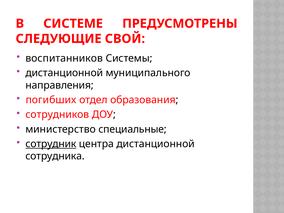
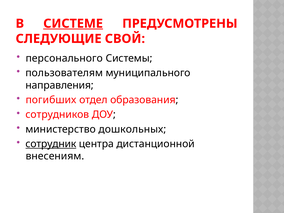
СИСТЕМЕ underline: none -> present
воспитанников: воспитанников -> персонального
дистанционной at (64, 73): дистанционной -> пользователям
специальные: специальные -> дошкольных
сотрудника: сотрудника -> внесениям
